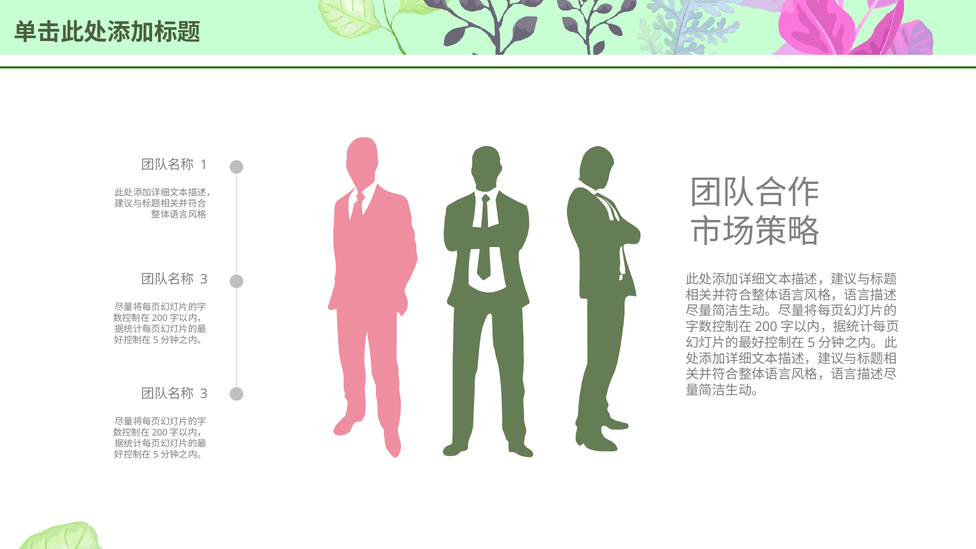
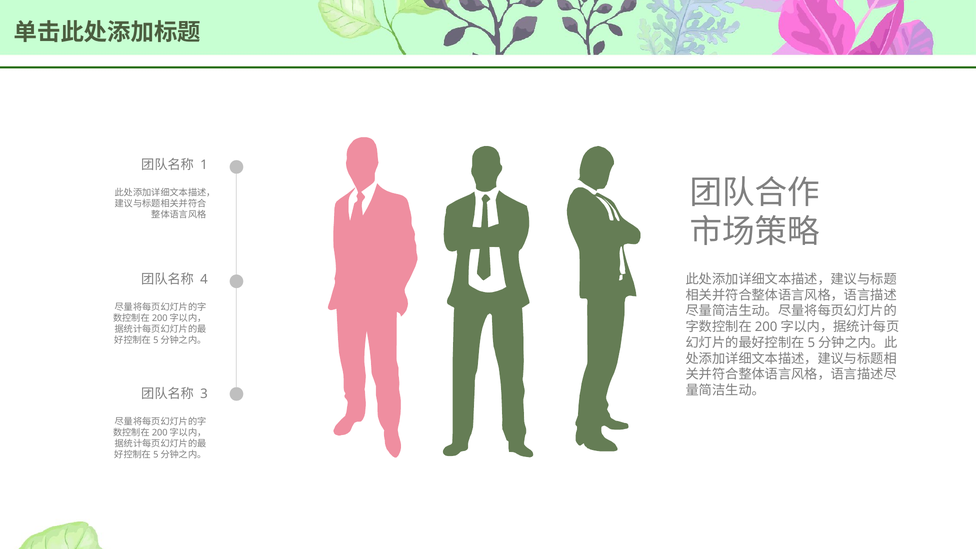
3 at (204, 279): 3 -> 4
